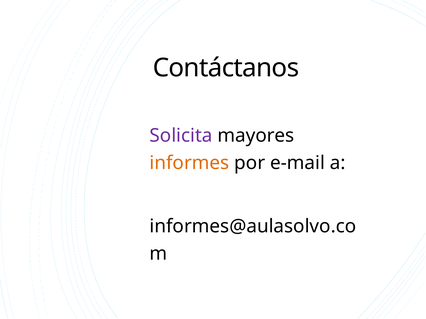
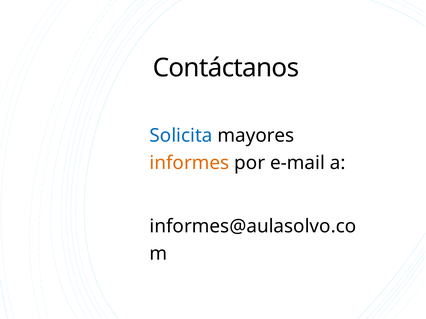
Solicita colour: purple -> blue
